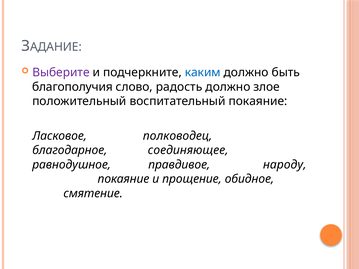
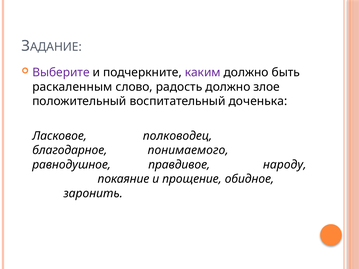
каким colour: blue -> purple
благополучия: благополучия -> раскаленным
воспитательный покаяние: покаяние -> доченька
соединяющее: соединяющее -> понимаемого
смятение: смятение -> заронить
